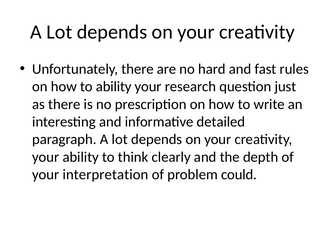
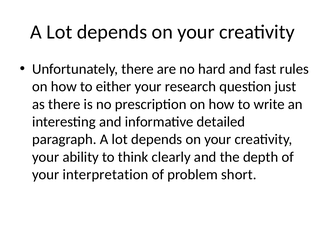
to ability: ability -> either
could: could -> short
